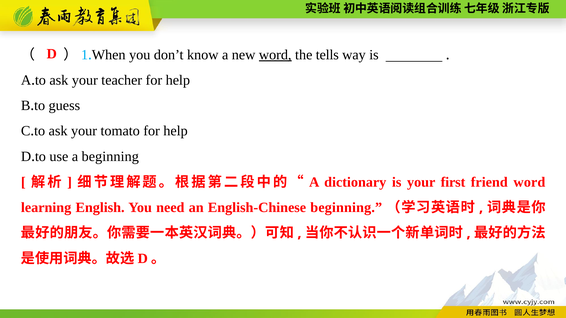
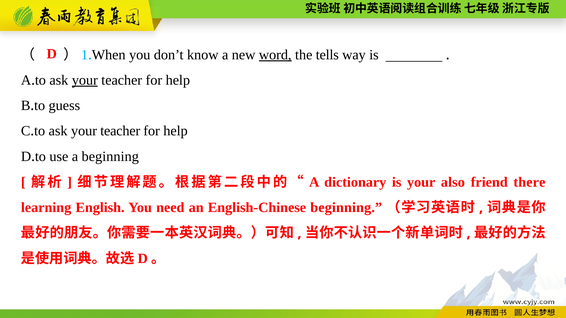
your at (85, 80) underline: none -> present
tomato at (120, 131): tomato -> teacher
first: first -> also
friend word: word -> there
